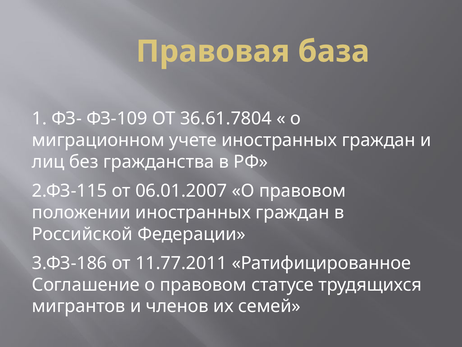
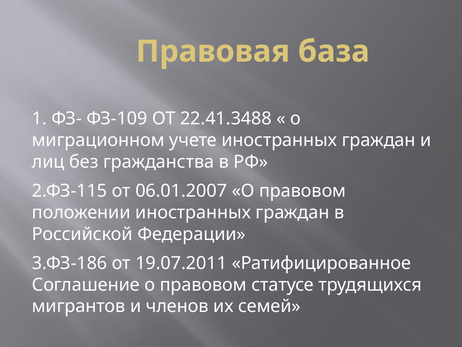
36.61.7804: 36.61.7804 -> 22.41.3488
11.77.2011: 11.77.2011 -> 19.07.2011
